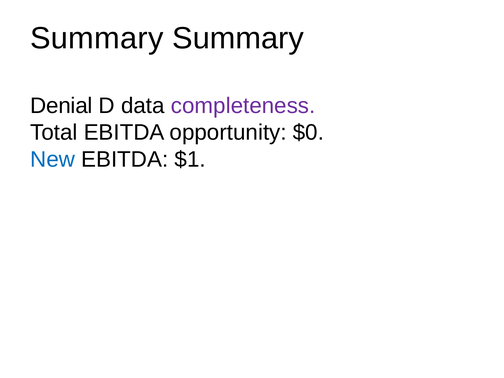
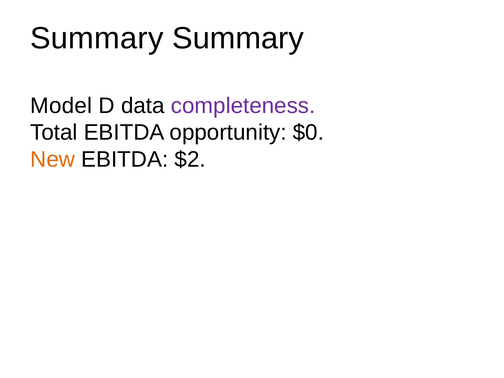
Denial: Denial -> Model
New colour: blue -> orange
$1: $1 -> $2
